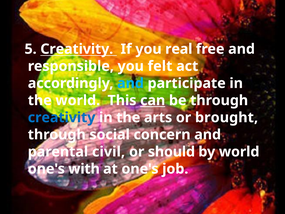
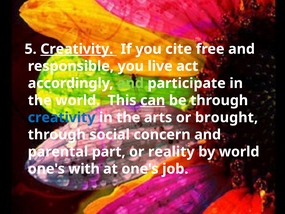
Creativity at (77, 49) underline: none -> present
real: real -> cite
felt: felt -> live
and at (130, 83) colour: light blue -> light green
civil: civil -> part
should: should -> reality
